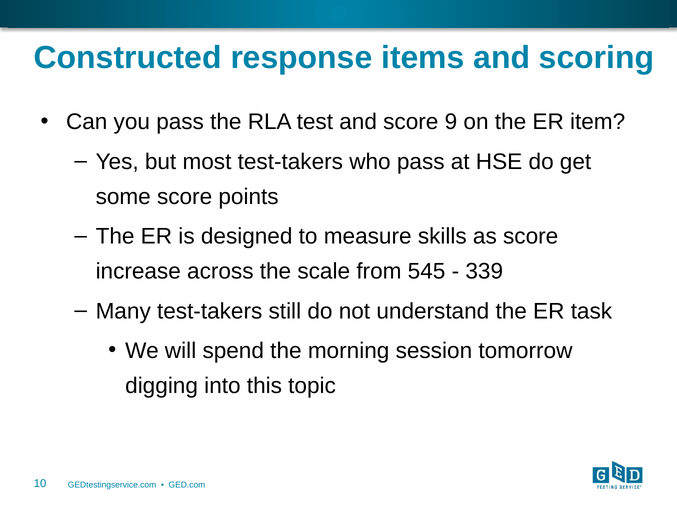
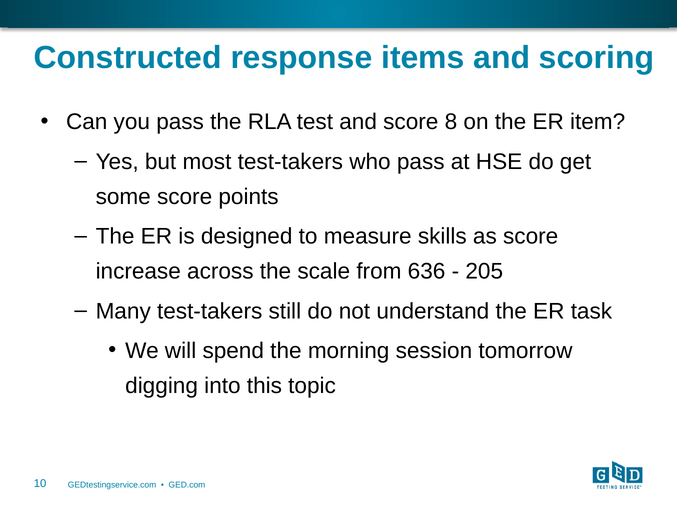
9: 9 -> 8
545: 545 -> 636
339: 339 -> 205
